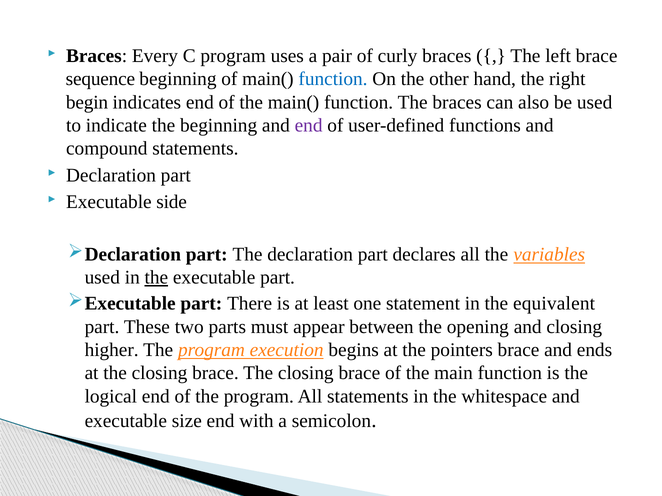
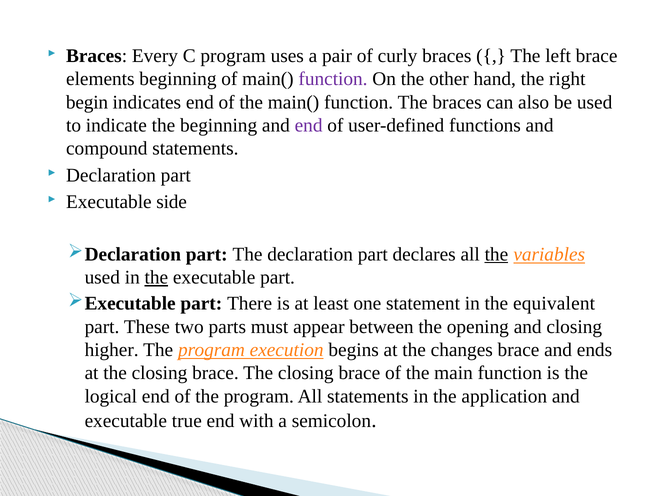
sequence: sequence -> elements
function at (333, 79) colour: blue -> purple
the at (496, 255) underline: none -> present
pointers: pointers -> changes
whitespace: whitespace -> application
size: size -> true
